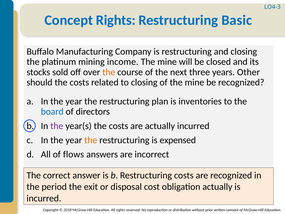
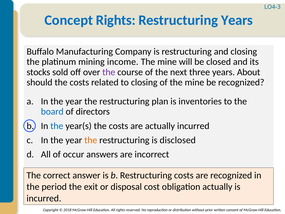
Restructuring Basic: Basic -> Years
the at (109, 72) colour: orange -> purple
Other: Other -> About
the at (57, 126) colour: purple -> blue
expensed: expensed -> disclosed
flows: flows -> occur
